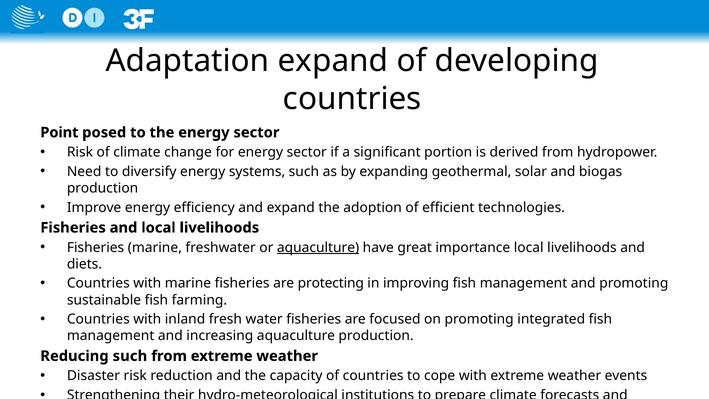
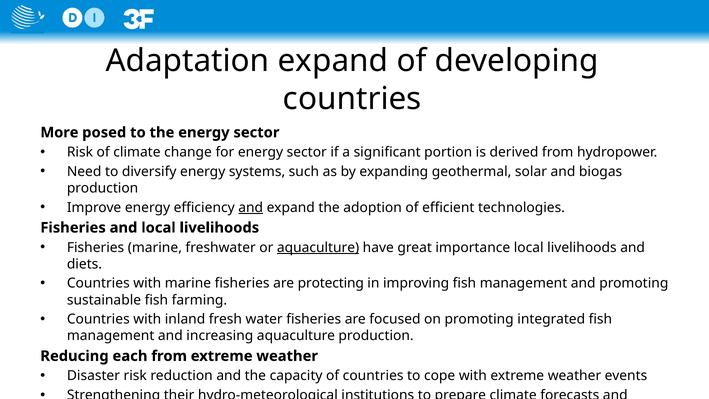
Point: Point -> More
and at (251, 207) underline: none -> present
Reducing such: such -> each
